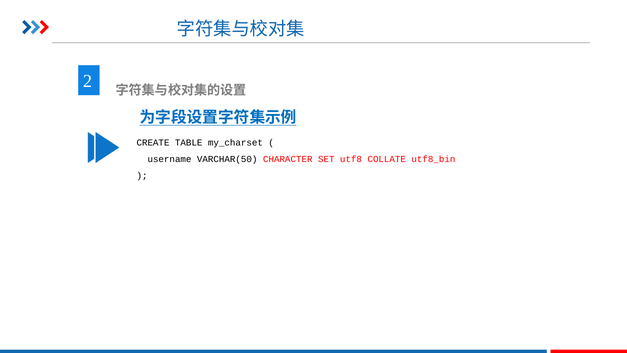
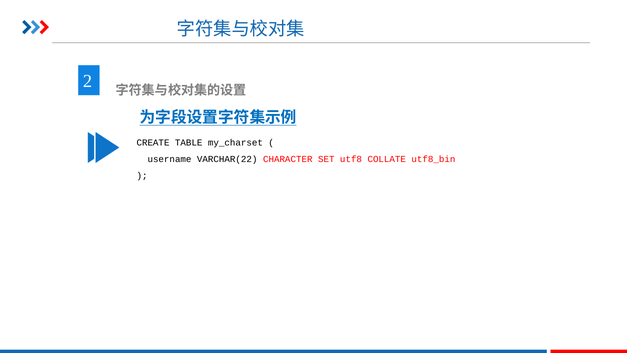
VARCHAR(50: VARCHAR(50 -> VARCHAR(22
